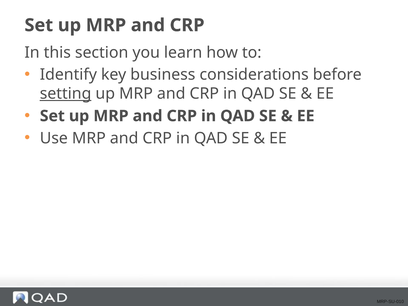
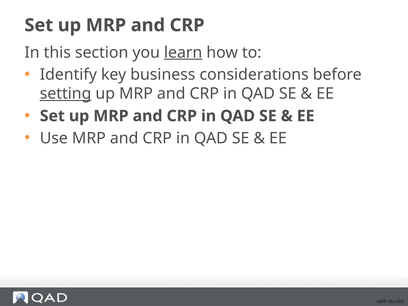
learn underline: none -> present
